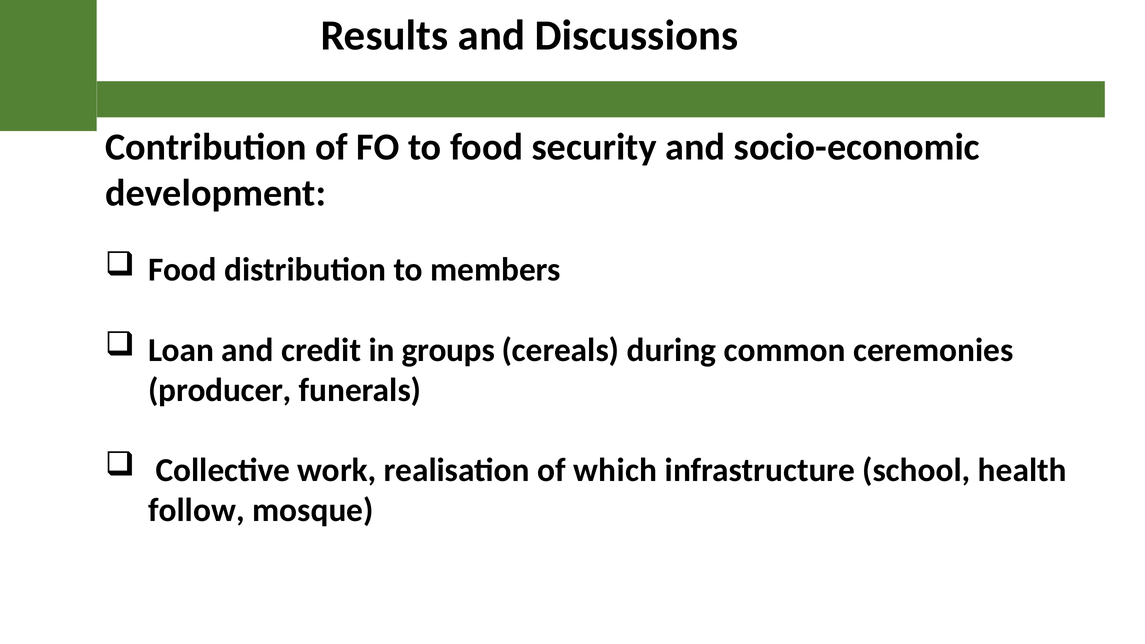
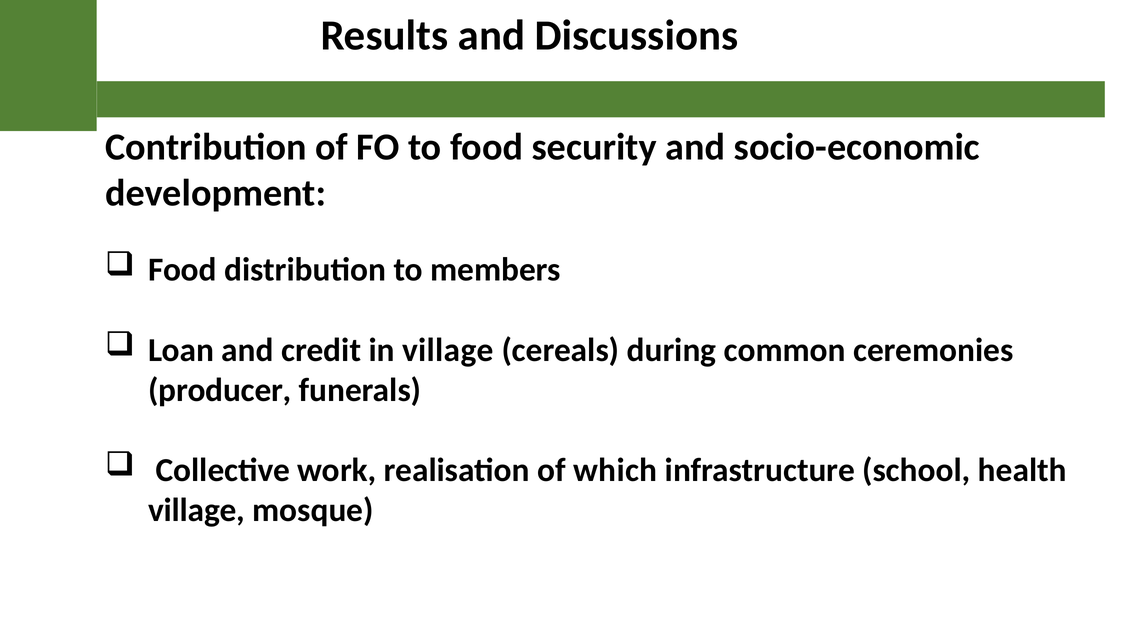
in groups: groups -> village
follow at (196, 511): follow -> village
